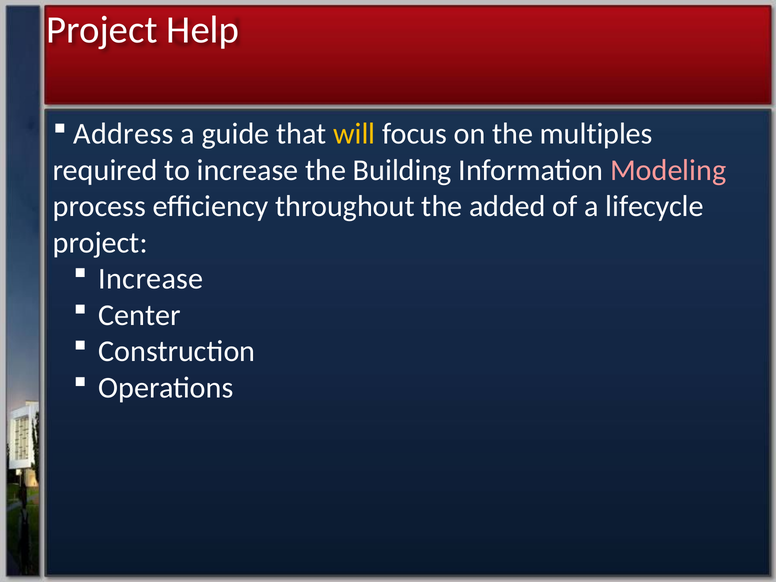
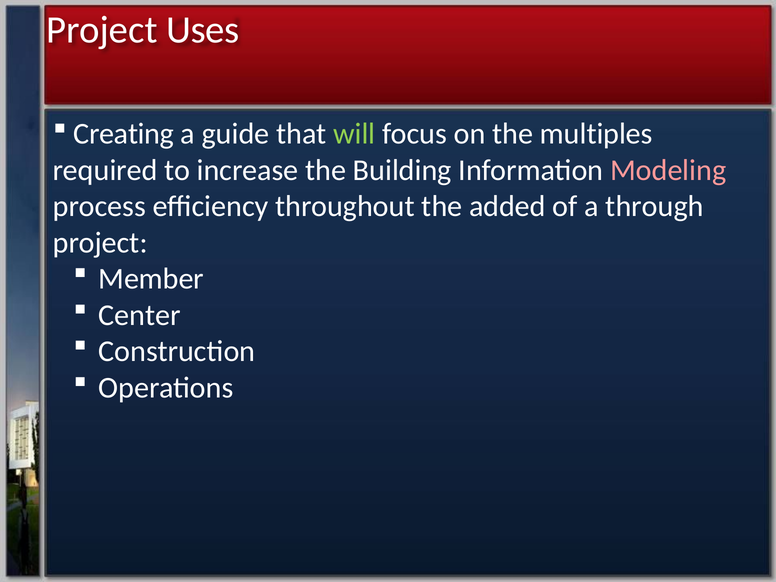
Help: Help -> Uses
Address: Address -> Creating
will colour: yellow -> light green
lifecycle: lifecycle -> through
Increase at (151, 279): Increase -> Member
